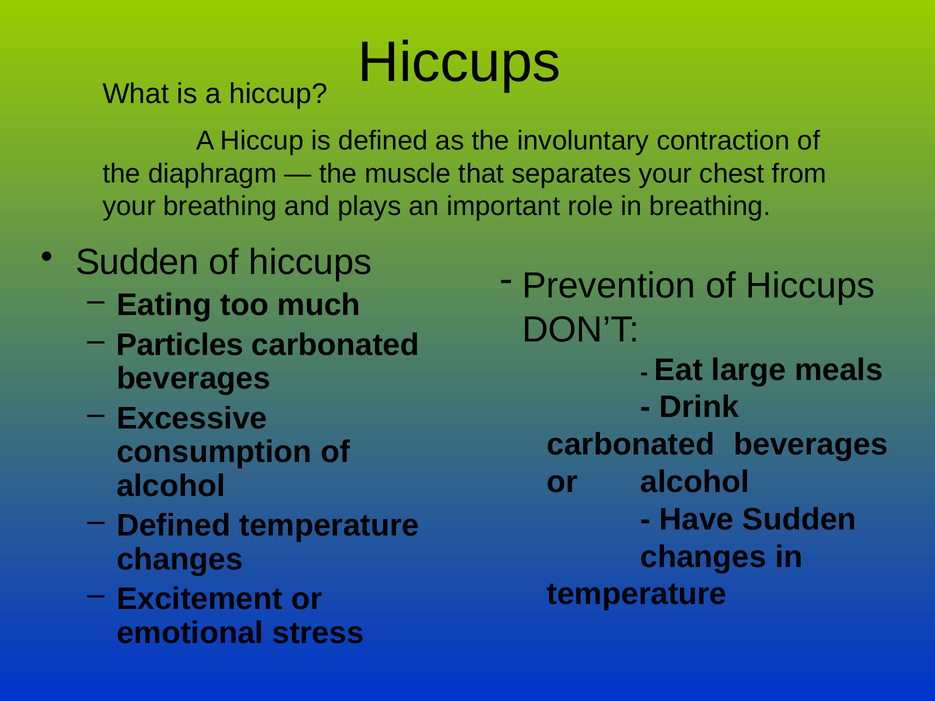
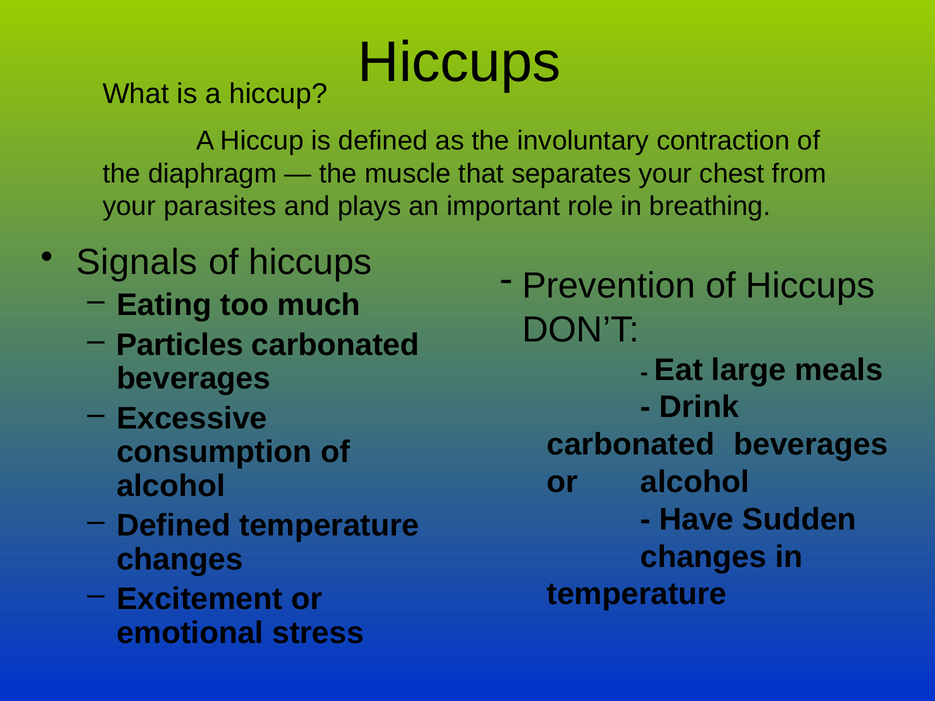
your breathing: breathing -> parasites
Sudden at (137, 263): Sudden -> Signals
